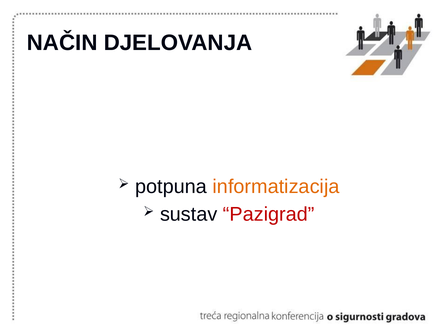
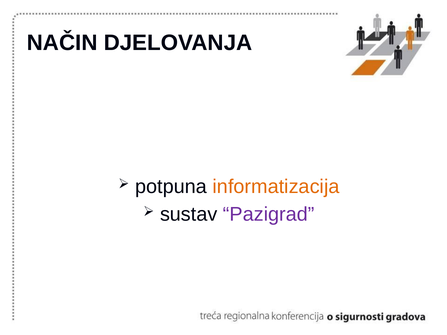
Pazigrad colour: red -> purple
